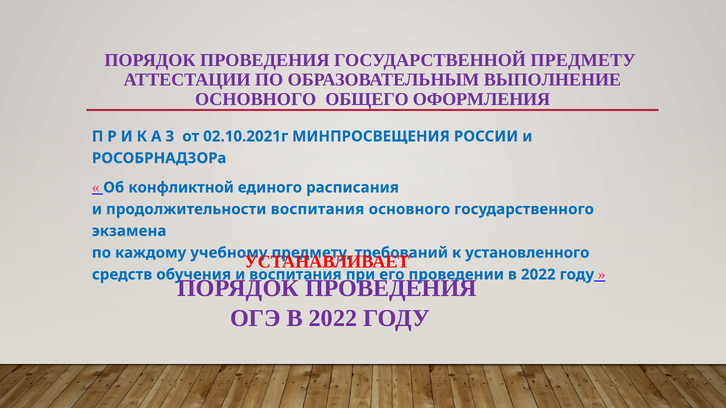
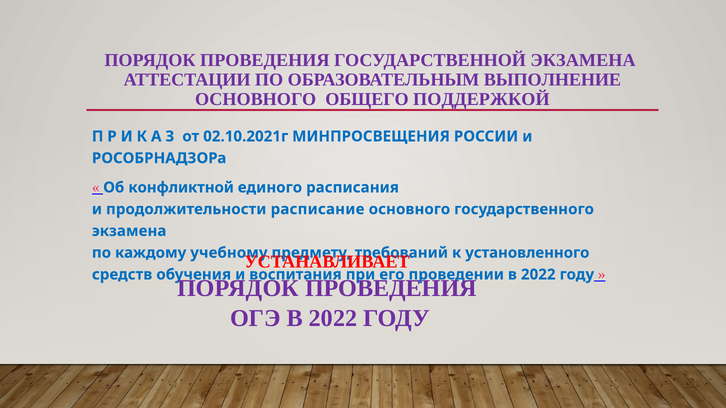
ГОСУДАРСТВЕННОЙ ПРЕДМЕТУ: ПРЕДМЕТУ -> ЭКЗАМЕНА
ОФОРМЛЕНИЯ: ОФОРМЛЕНИЯ -> ПОДДЕРЖКОЙ
продолжительности воспитания: воспитания -> расписание
